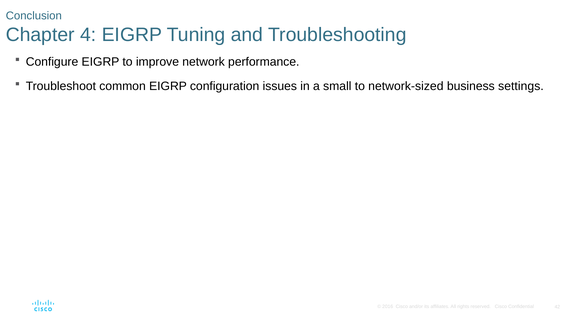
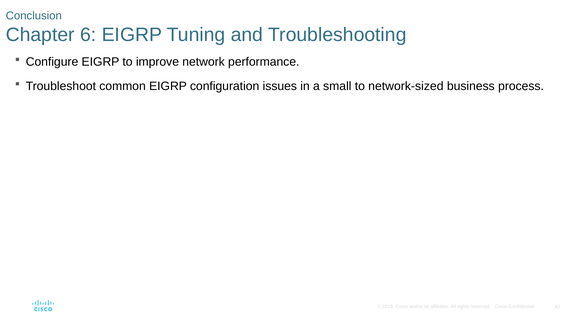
4: 4 -> 6
settings: settings -> process
